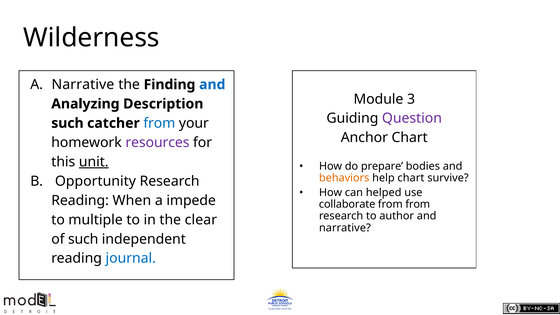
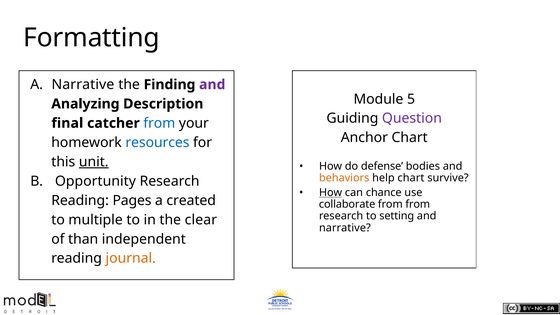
Wilderness: Wilderness -> Formatting
and at (212, 85) colour: blue -> purple
3: 3 -> 5
such at (67, 123): such -> final
resources colour: purple -> blue
prepare: prepare -> defense
How at (331, 192) underline: none -> present
helped: helped -> chance
When: When -> Pages
impede: impede -> created
author: author -> setting
of such: such -> than
journal colour: blue -> orange
